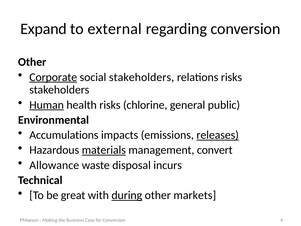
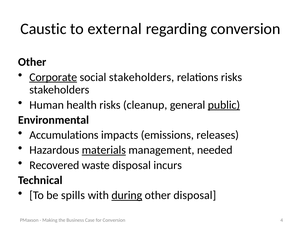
Expand: Expand -> Caustic
Human underline: present -> none
chlorine: chlorine -> cleanup
public underline: none -> present
releases underline: present -> none
convert: convert -> needed
Allowance: Allowance -> Recovered
great: great -> spills
other markets: markets -> disposal
